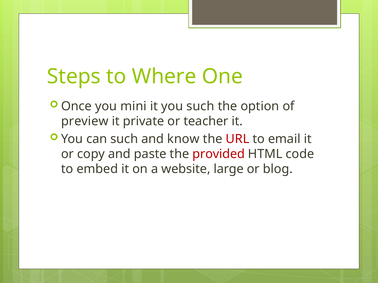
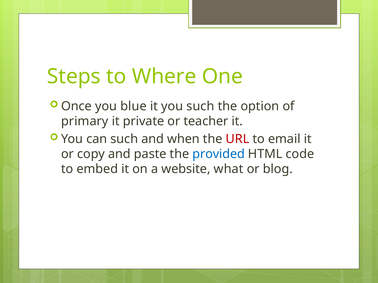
mini: mini -> blue
preview: preview -> primary
know: know -> when
provided colour: red -> blue
large: large -> what
